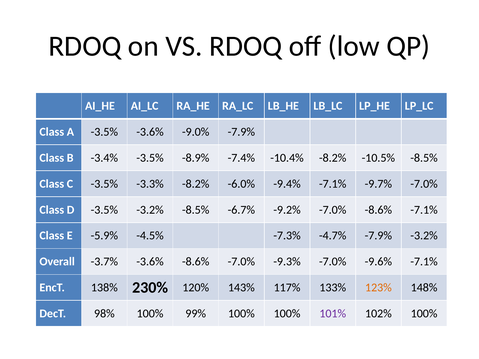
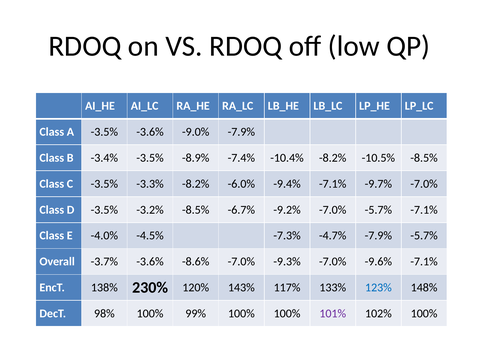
-7.0% -8.6%: -8.6% -> -5.7%
-5.9%: -5.9% -> -4.0%
-7.9% -3.2%: -3.2% -> -5.7%
123% colour: orange -> blue
